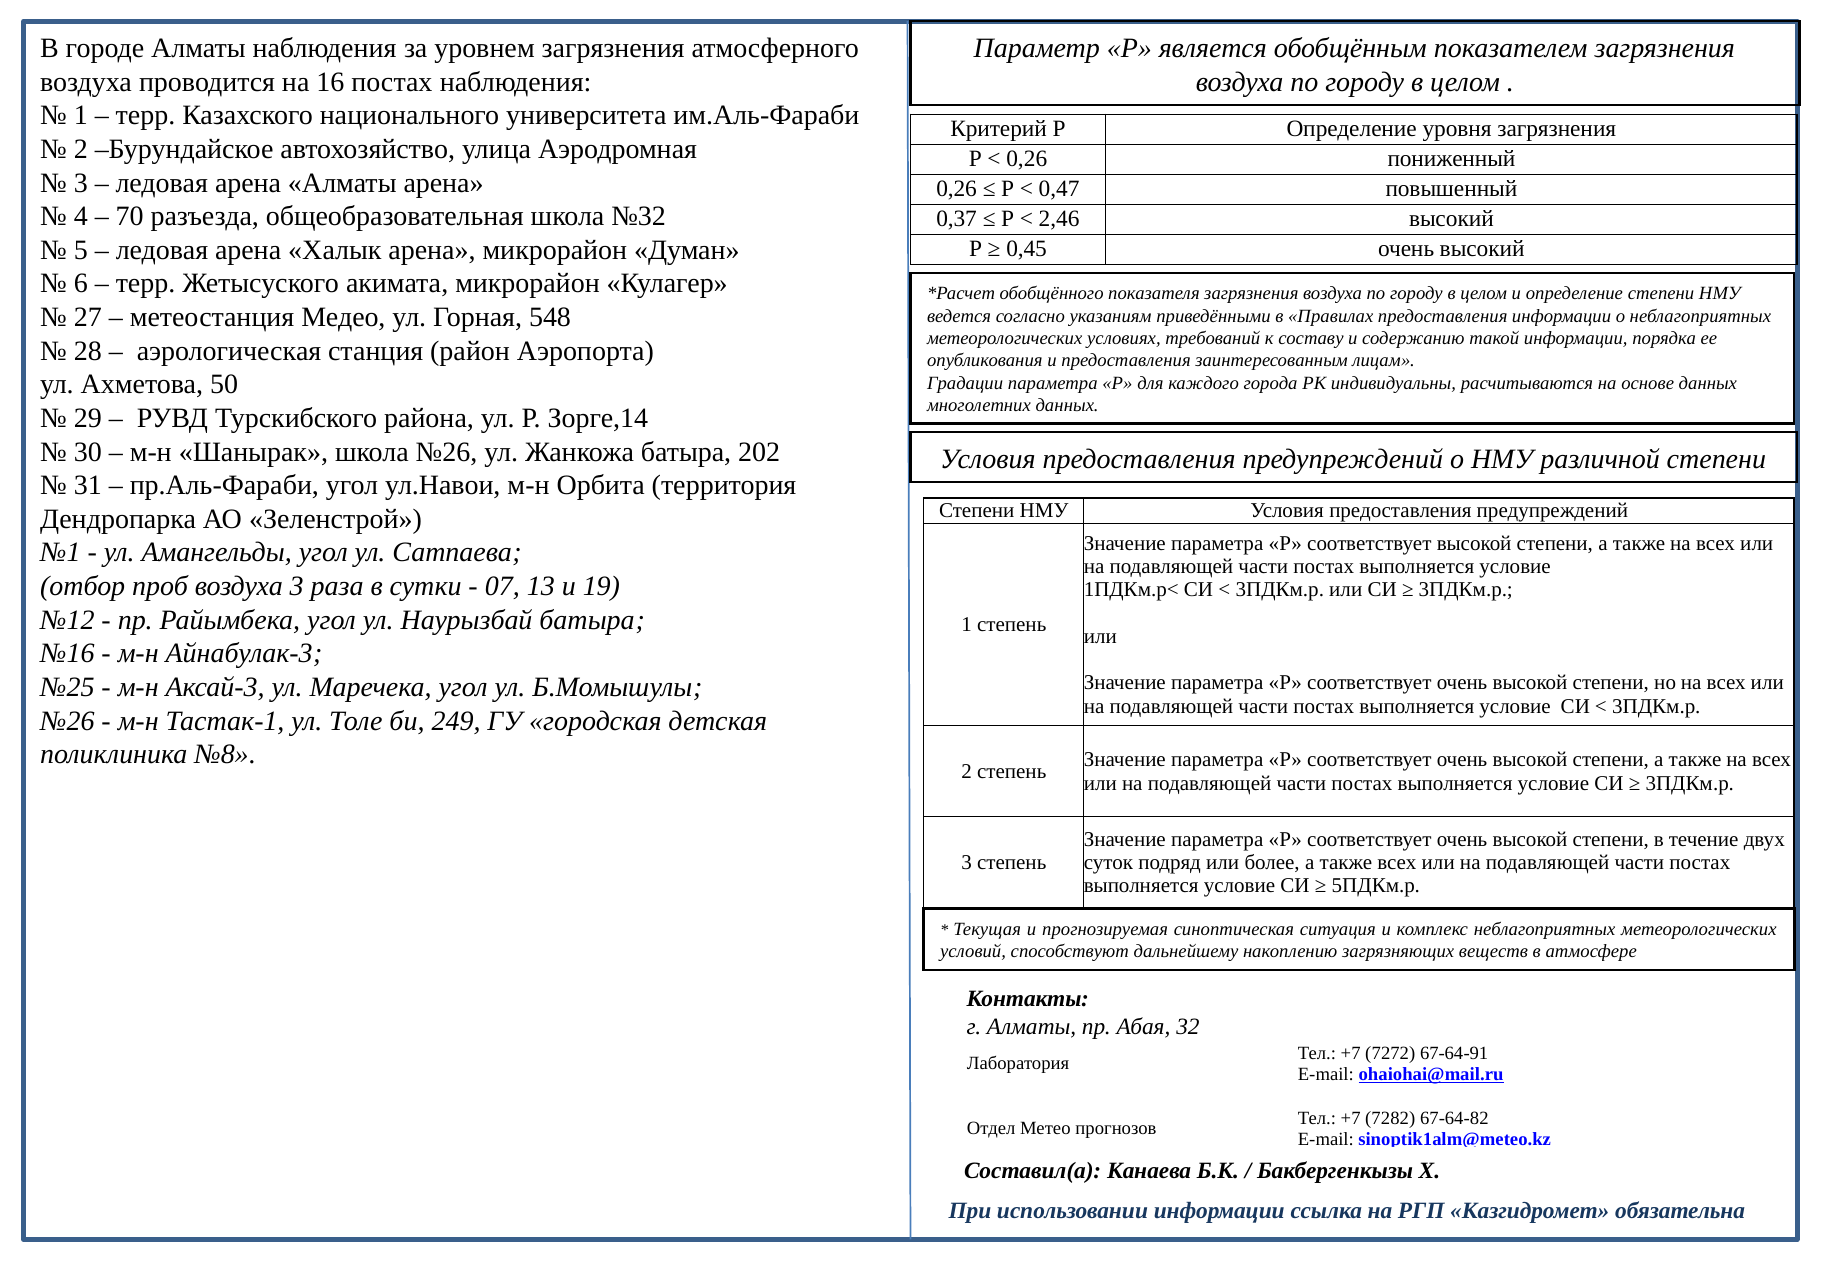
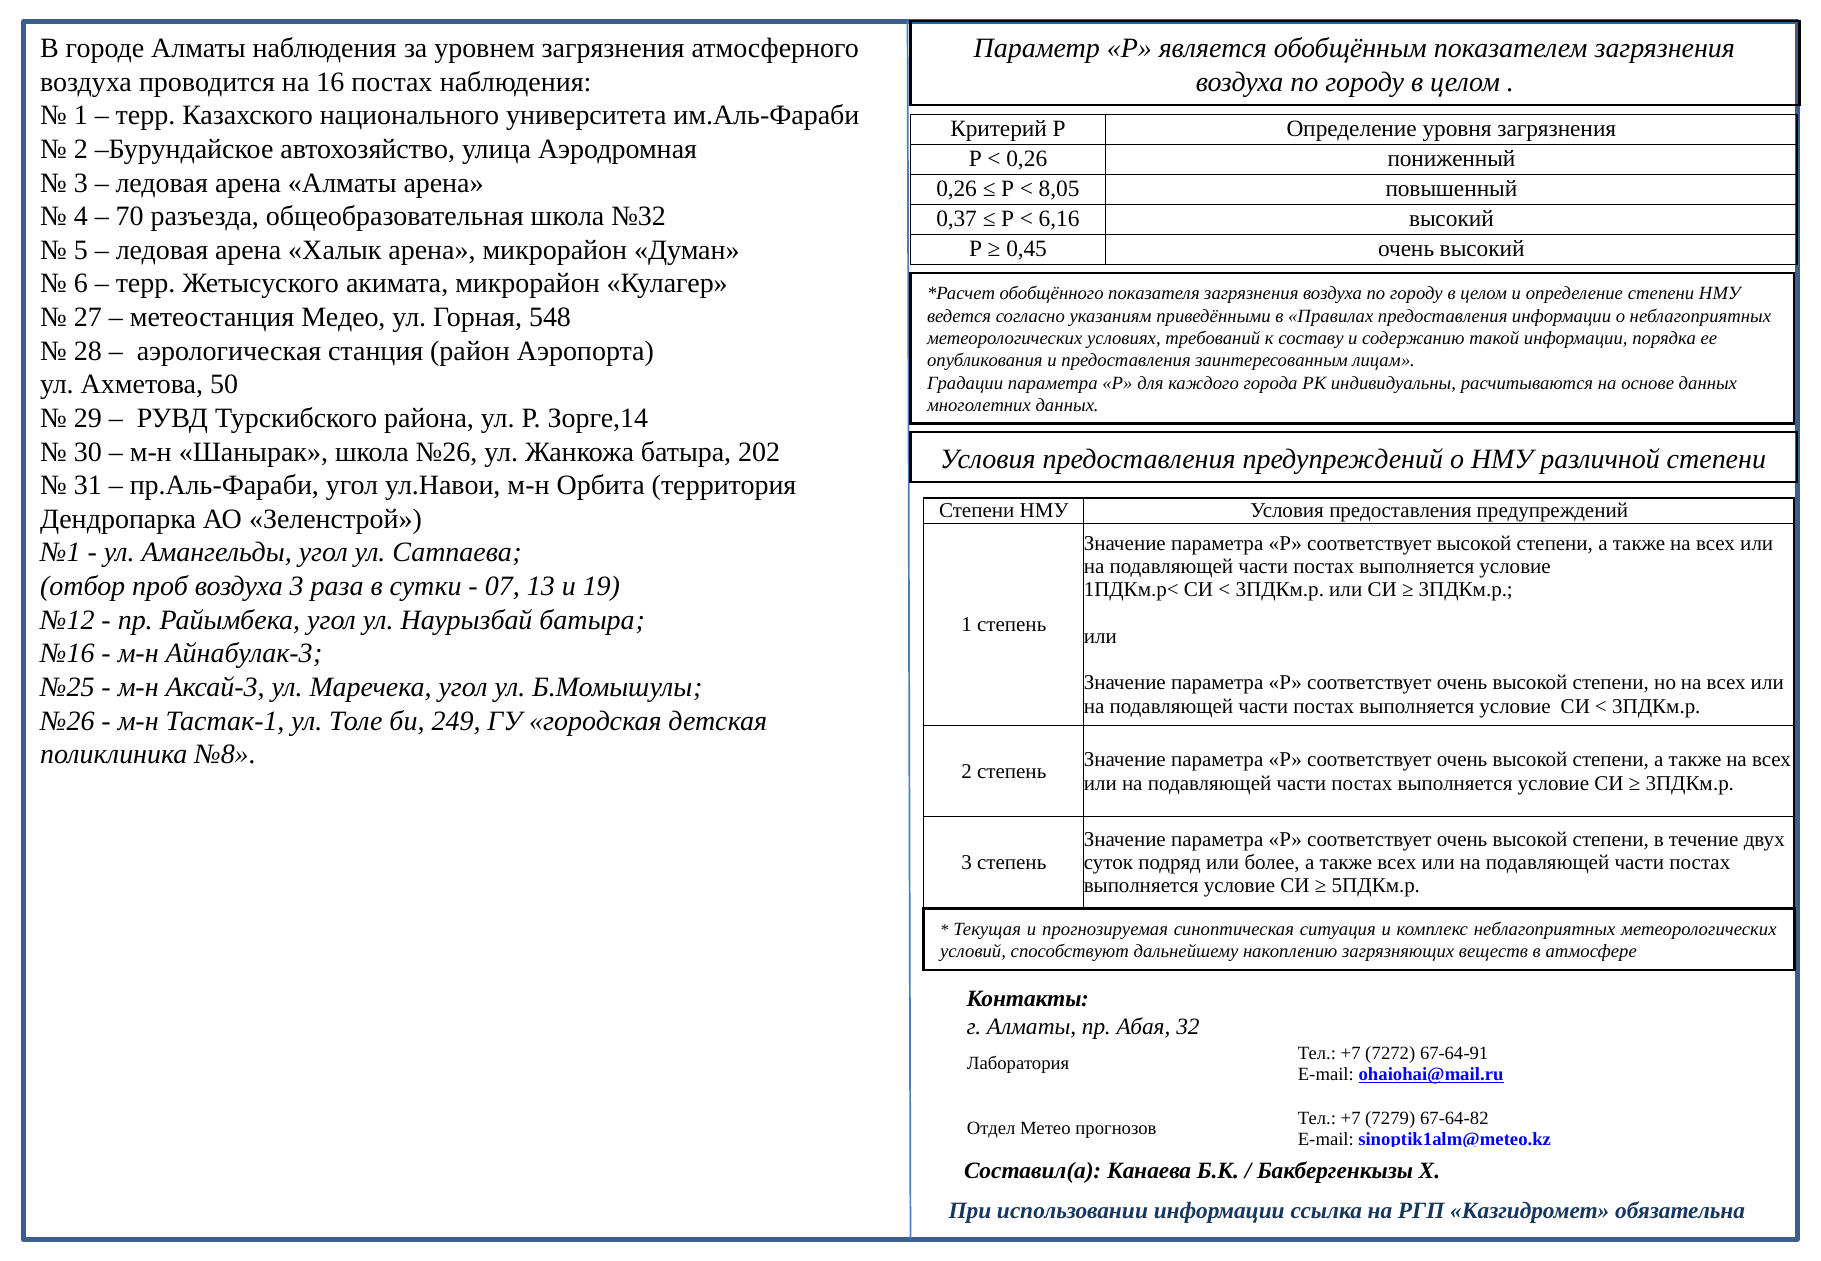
0,47: 0,47 -> 8,05
2,46: 2,46 -> 6,16
7282: 7282 -> 7279
